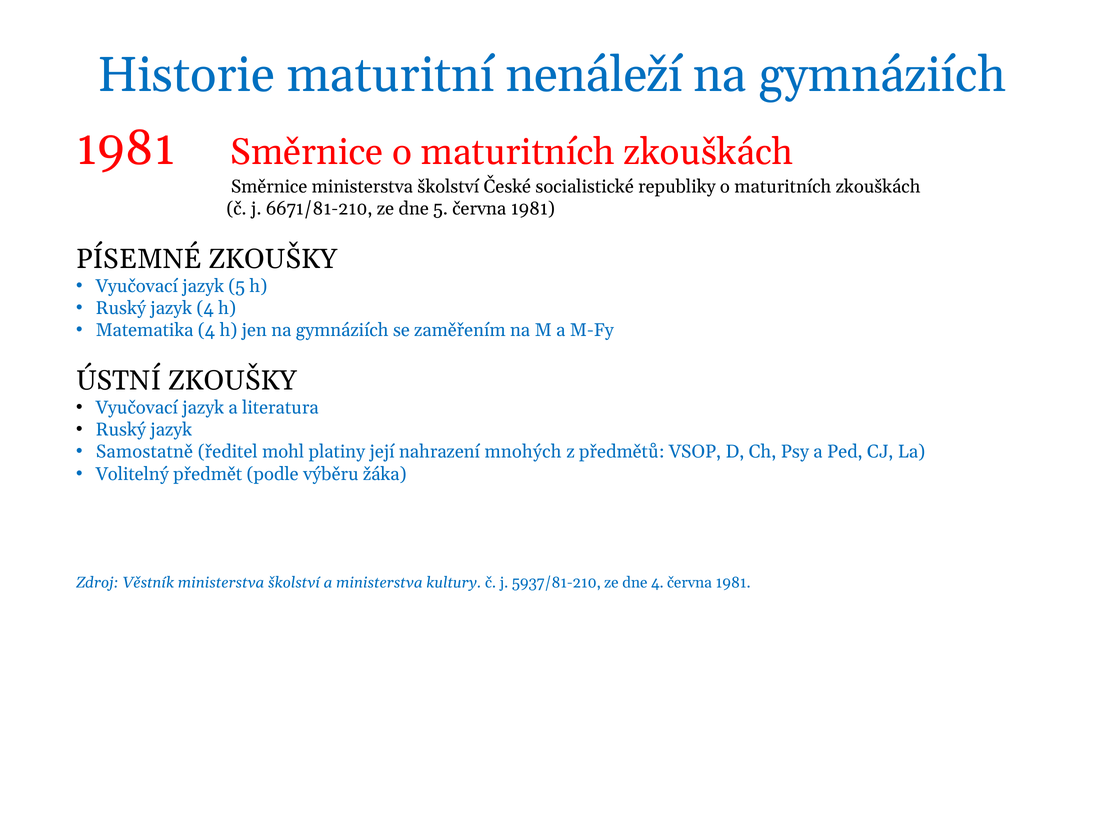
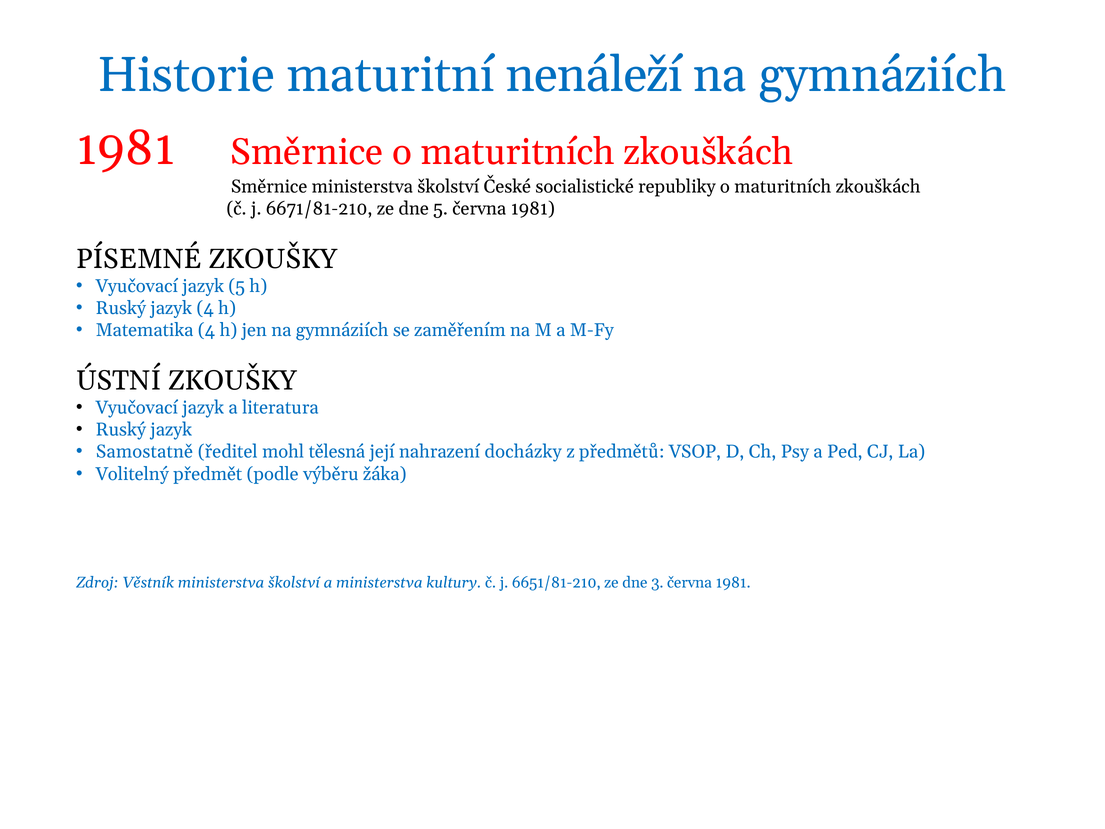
platiny: platiny -> tělesná
mnohých: mnohých -> docházky
5937/81-210: 5937/81-210 -> 6651/81-210
dne 4: 4 -> 3
